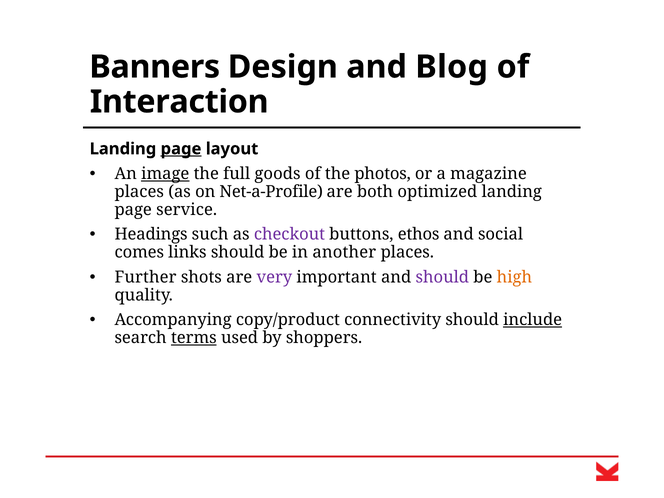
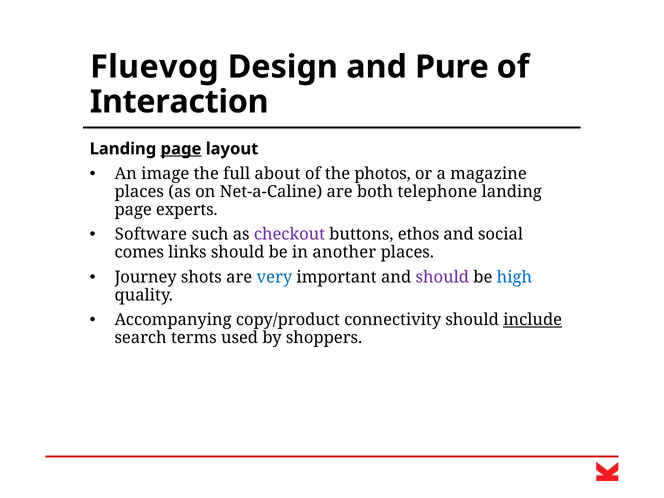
Banners: Banners -> Fluevog
Blog: Blog -> Pure
image underline: present -> none
goods: goods -> about
Net-a-Profile: Net-a-Profile -> Net-a-Caline
optimized: optimized -> telephone
service: service -> experts
Headings: Headings -> Software
Further: Further -> Journey
very colour: purple -> blue
high colour: orange -> blue
terms underline: present -> none
